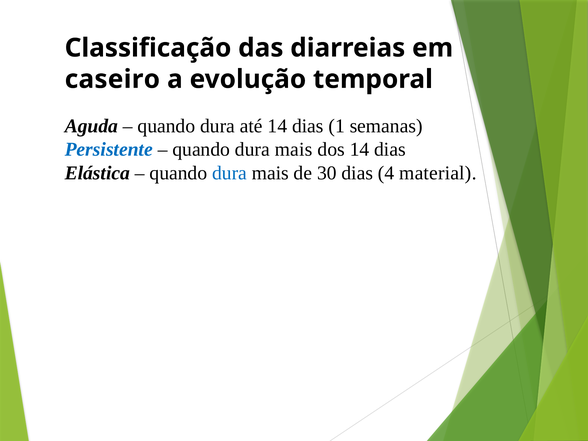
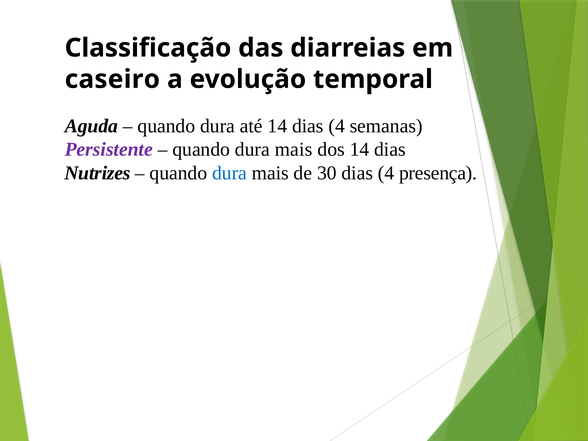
14 dias 1: 1 -> 4
Persistente colour: blue -> purple
Elástica: Elástica -> Nutrizes
material: material -> presença
